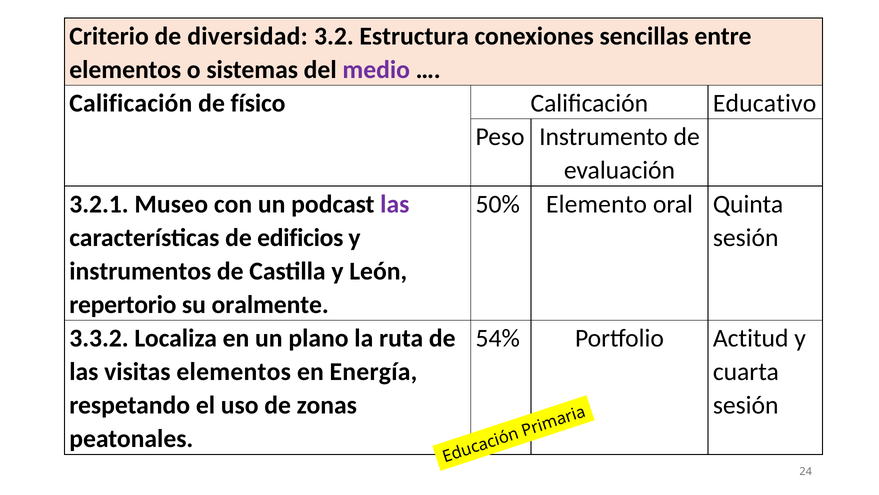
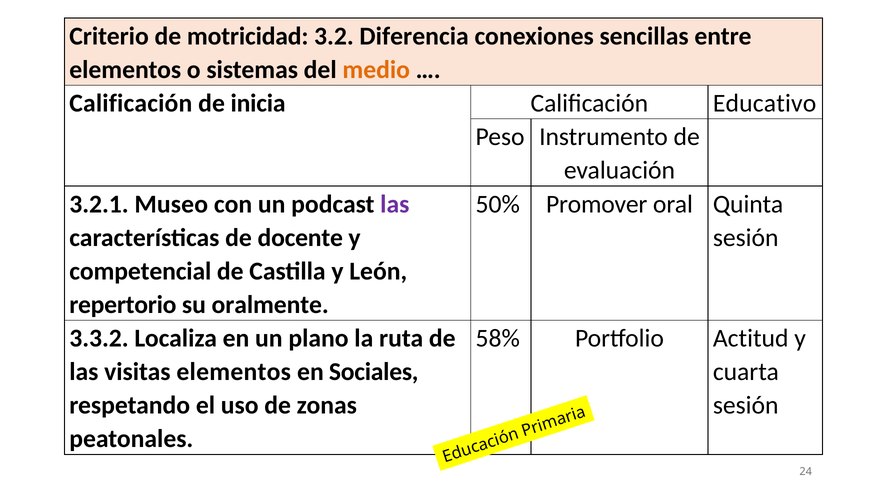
diversidad: diversidad -> motricidad
Estructura: Estructura -> Diferencia
medio colour: purple -> orange
físico: físico -> inicia
Elemento: Elemento -> Promover
edificios: edificios -> docente
instrumentos: instrumentos -> competencial
54%: 54% -> 58%
Energía: Energía -> Sociales
